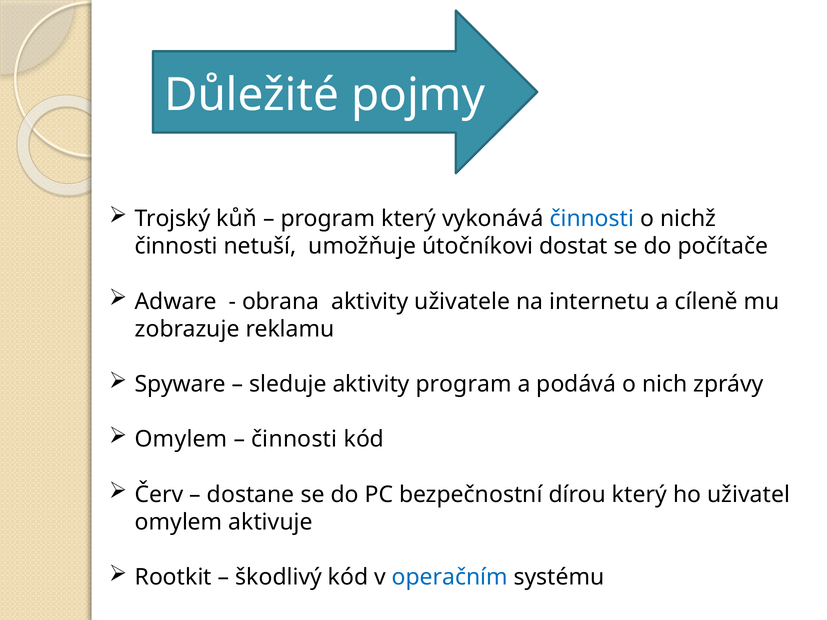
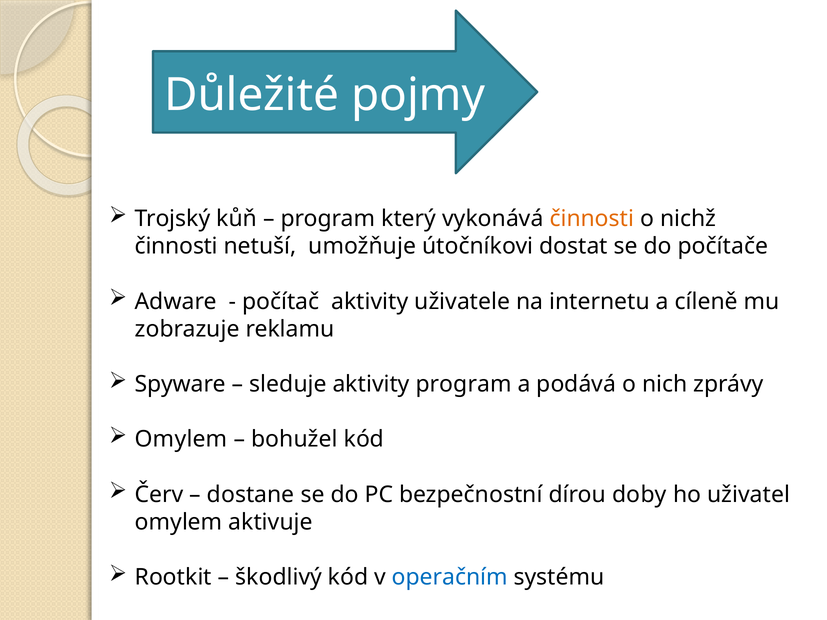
činnosti at (592, 219) colour: blue -> orange
obrana: obrana -> počítač
činnosti at (294, 439): činnosti -> bohužel
dírou který: který -> doby
